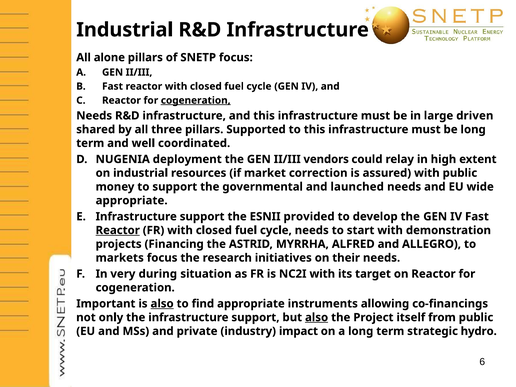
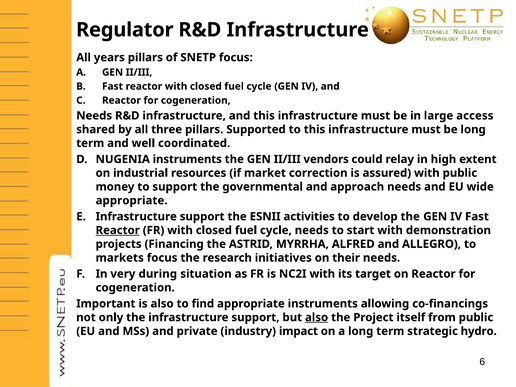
Industrial at (125, 30): Industrial -> Regulator
alone: alone -> years
cogeneration at (196, 100) underline: present -> none
driven: driven -> access
NUGENIA deployment: deployment -> instruments
launched: launched -> approach
provided: provided -> activities
also at (162, 304) underline: present -> none
